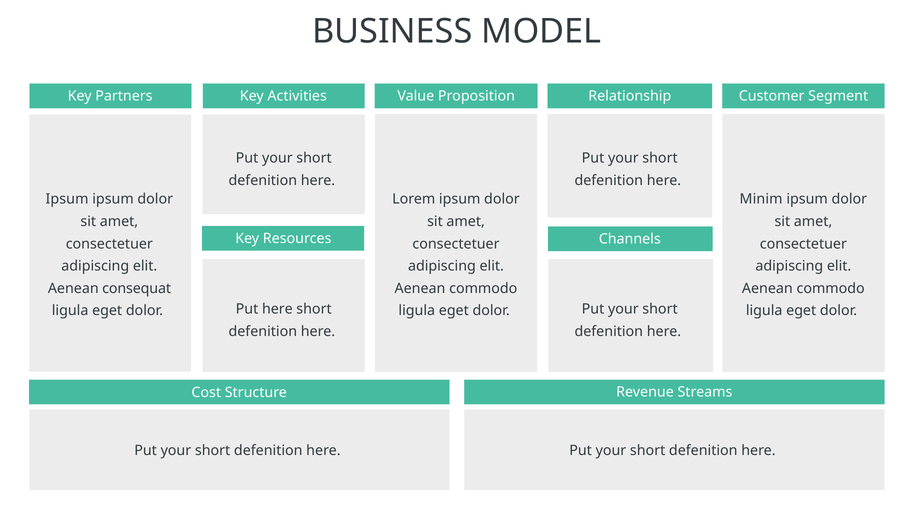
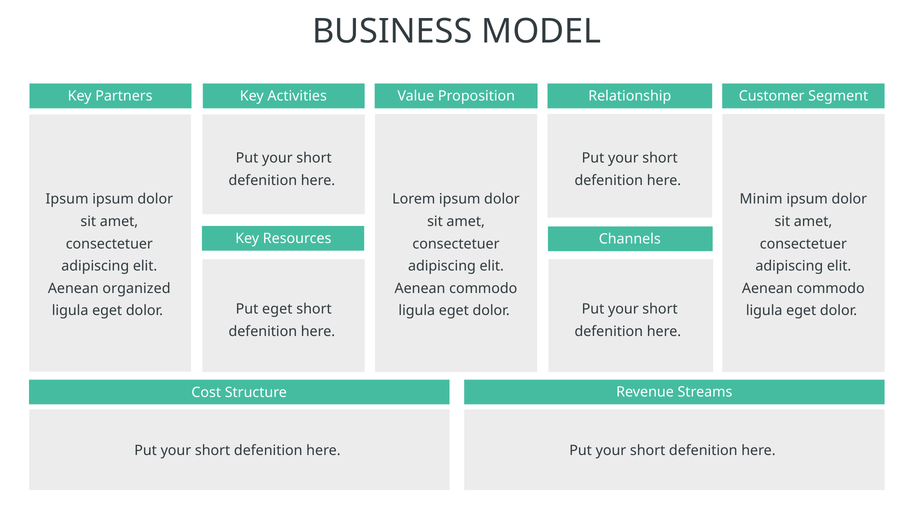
consequat: consequat -> organized
Put here: here -> eget
